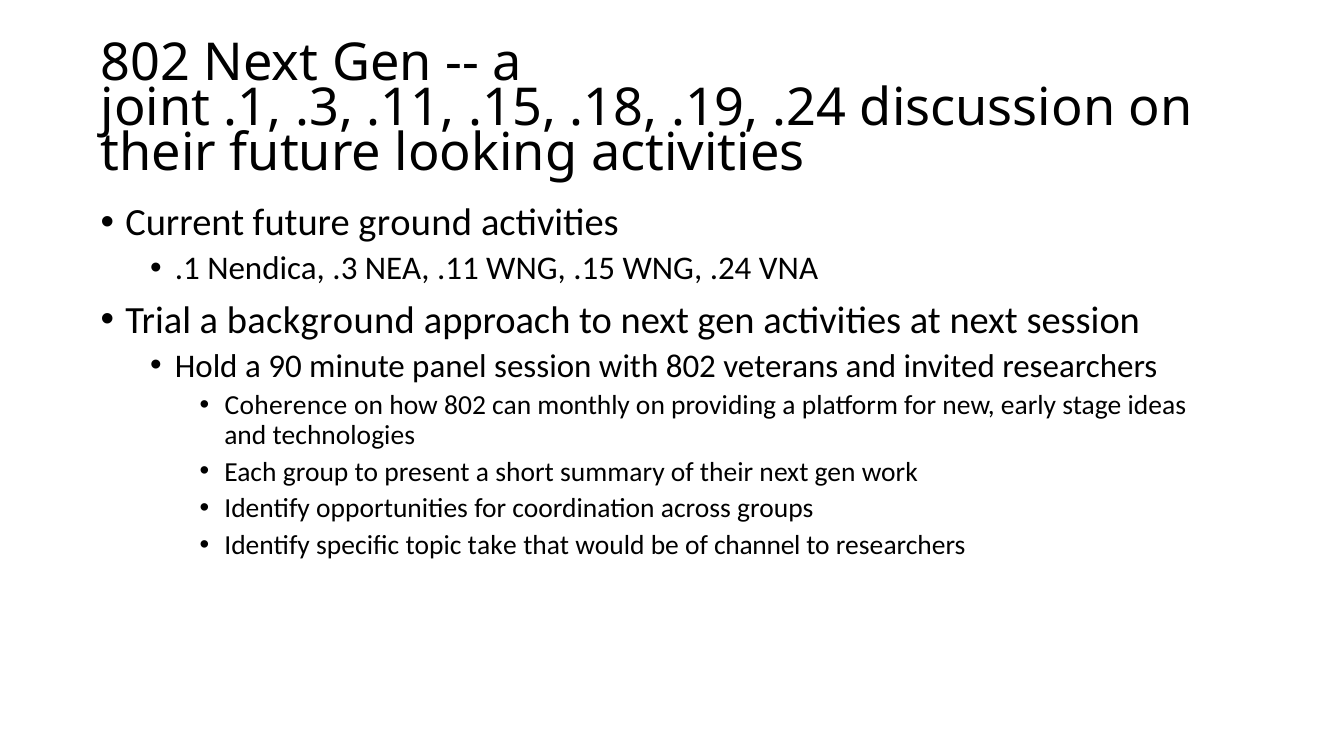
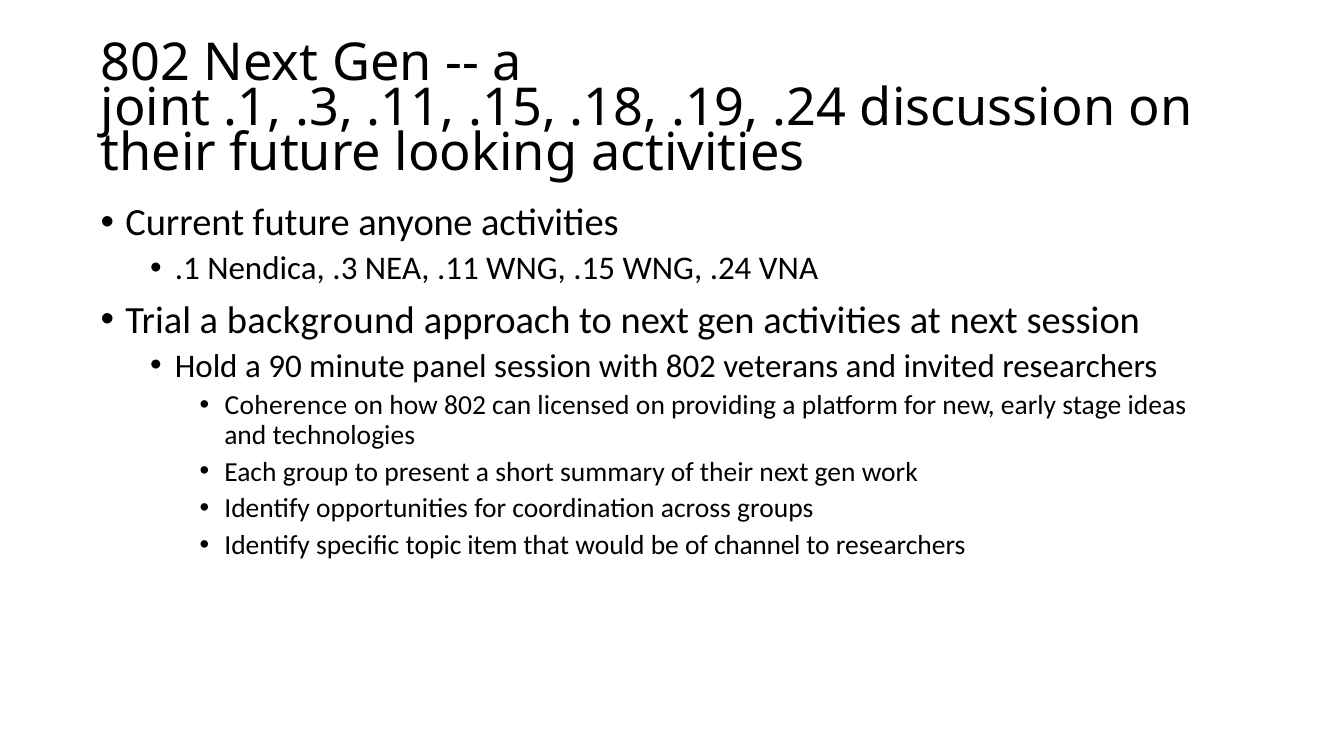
ground: ground -> anyone
monthly: monthly -> licensed
take: take -> item
